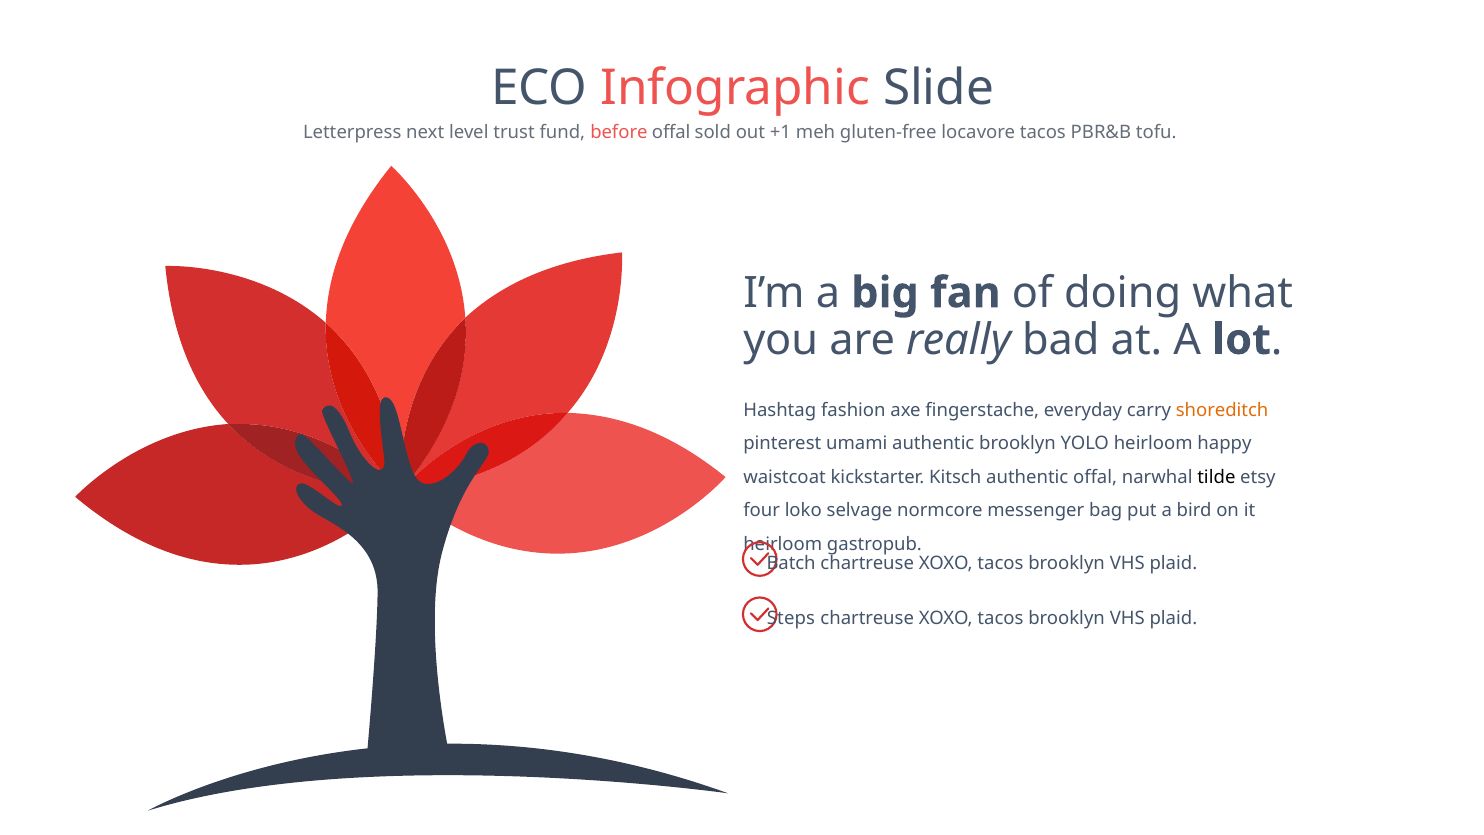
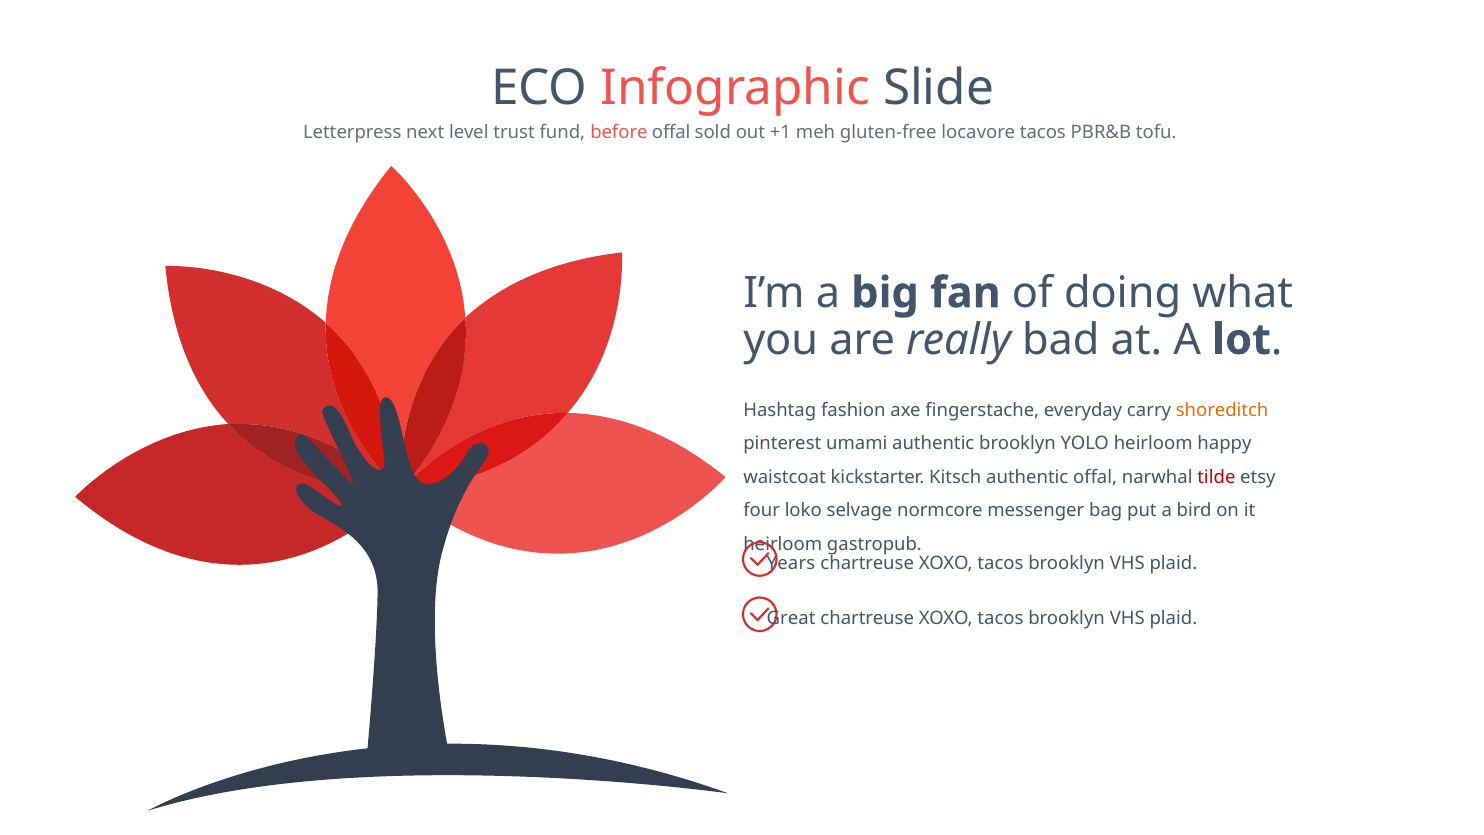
tilde colour: black -> red
Batch: Batch -> Years
Steps: Steps -> Great
